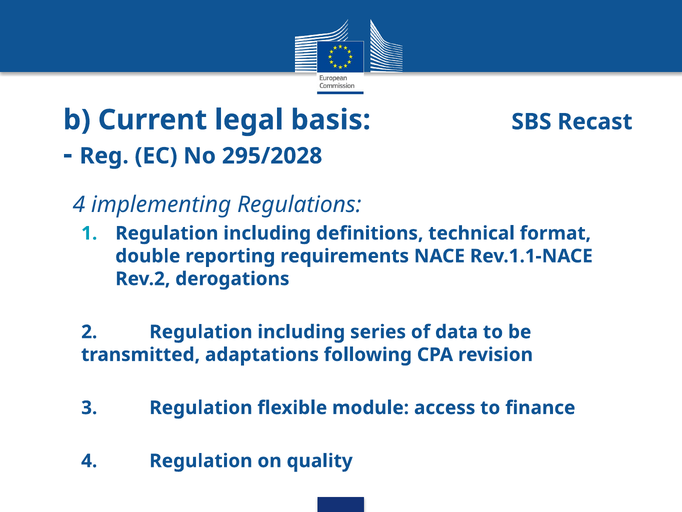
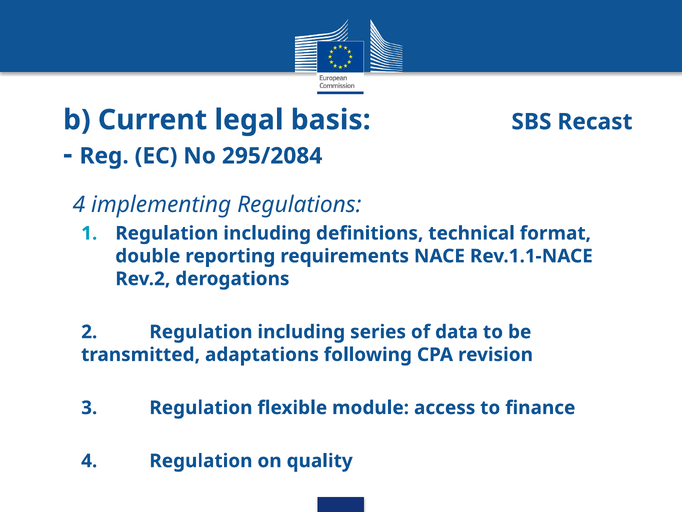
295/2028: 295/2028 -> 295/2084
